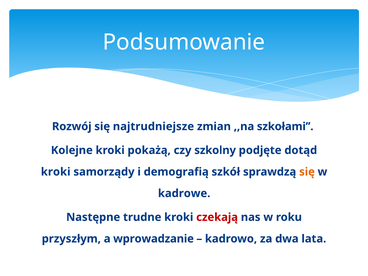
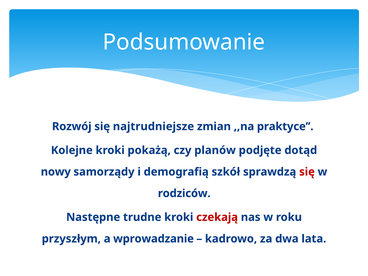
szkołami: szkołami -> praktyce
szkolny: szkolny -> planów
kroki at (56, 172): kroki -> nowy
się at (307, 172) colour: orange -> red
kadrowe: kadrowe -> rodziców
